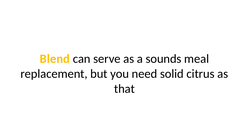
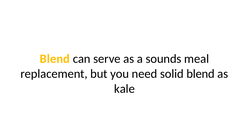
solid citrus: citrus -> blend
that: that -> kale
